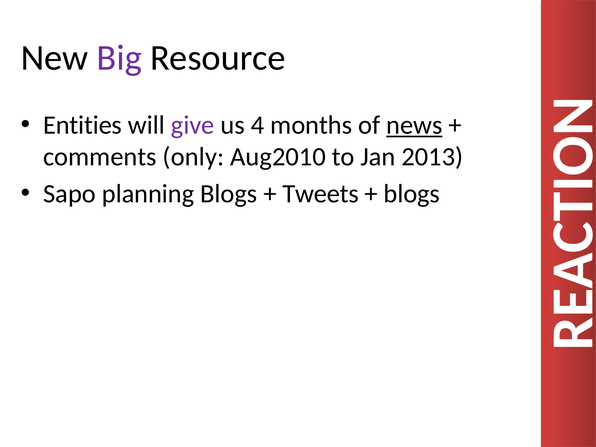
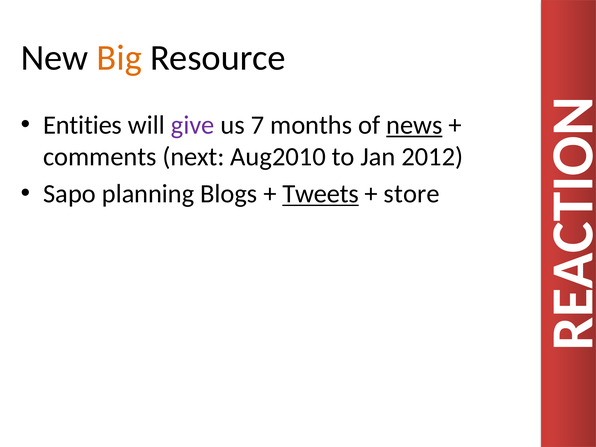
Big colour: purple -> orange
4: 4 -> 7
only: only -> next
2013: 2013 -> 2012
Tweets underline: none -> present
blogs at (412, 194): blogs -> store
